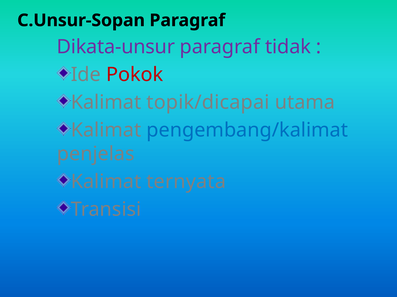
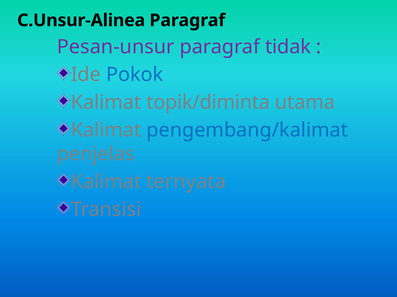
C.Unsur-Sopan: C.Unsur-Sopan -> C.Unsur-Alinea
Dikata-unsur: Dikata-unsur -> Pesan-unsur
Pokok colour: red -> blue
topik/dicapai: topik/dicapai -> topik/diminta
